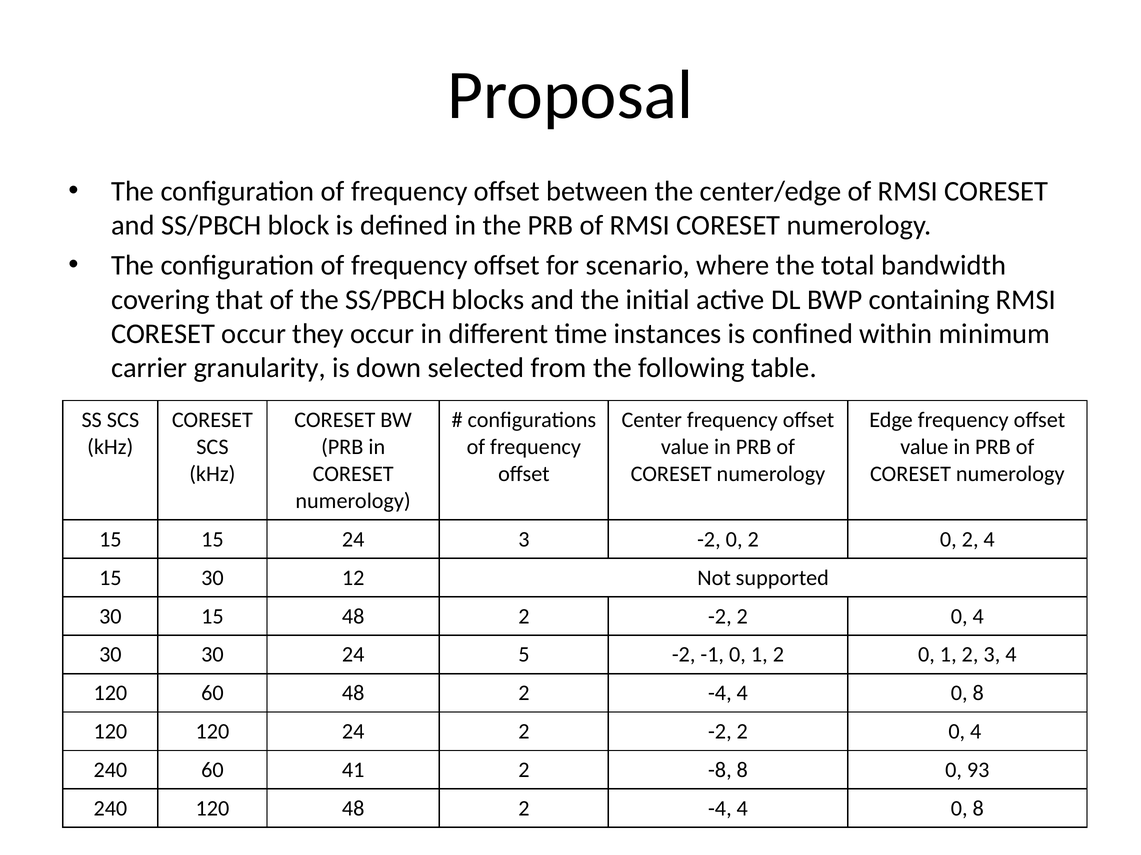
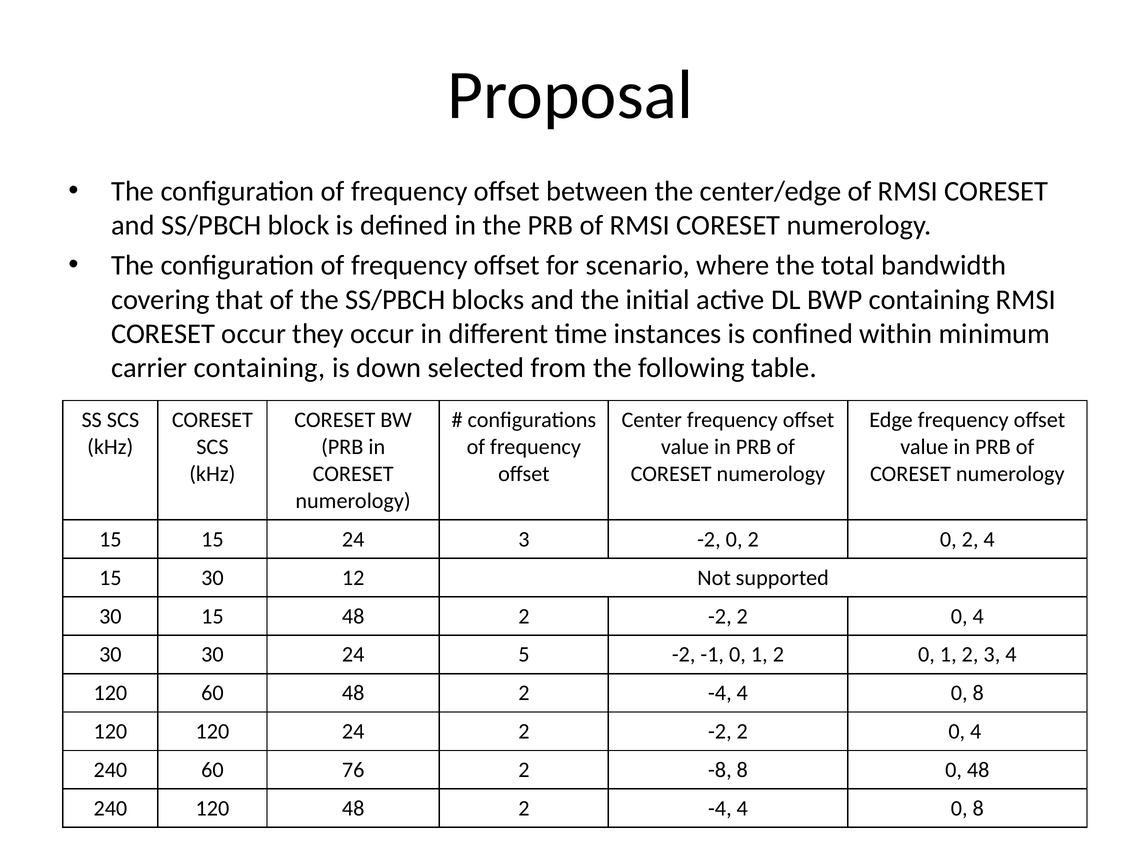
carrier granularity: granularity -> containing
41: 41 -> 76
0 93: 93 -> 48
